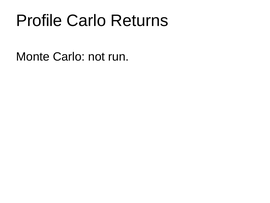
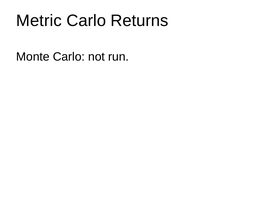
Profile: Profile -> Metric
